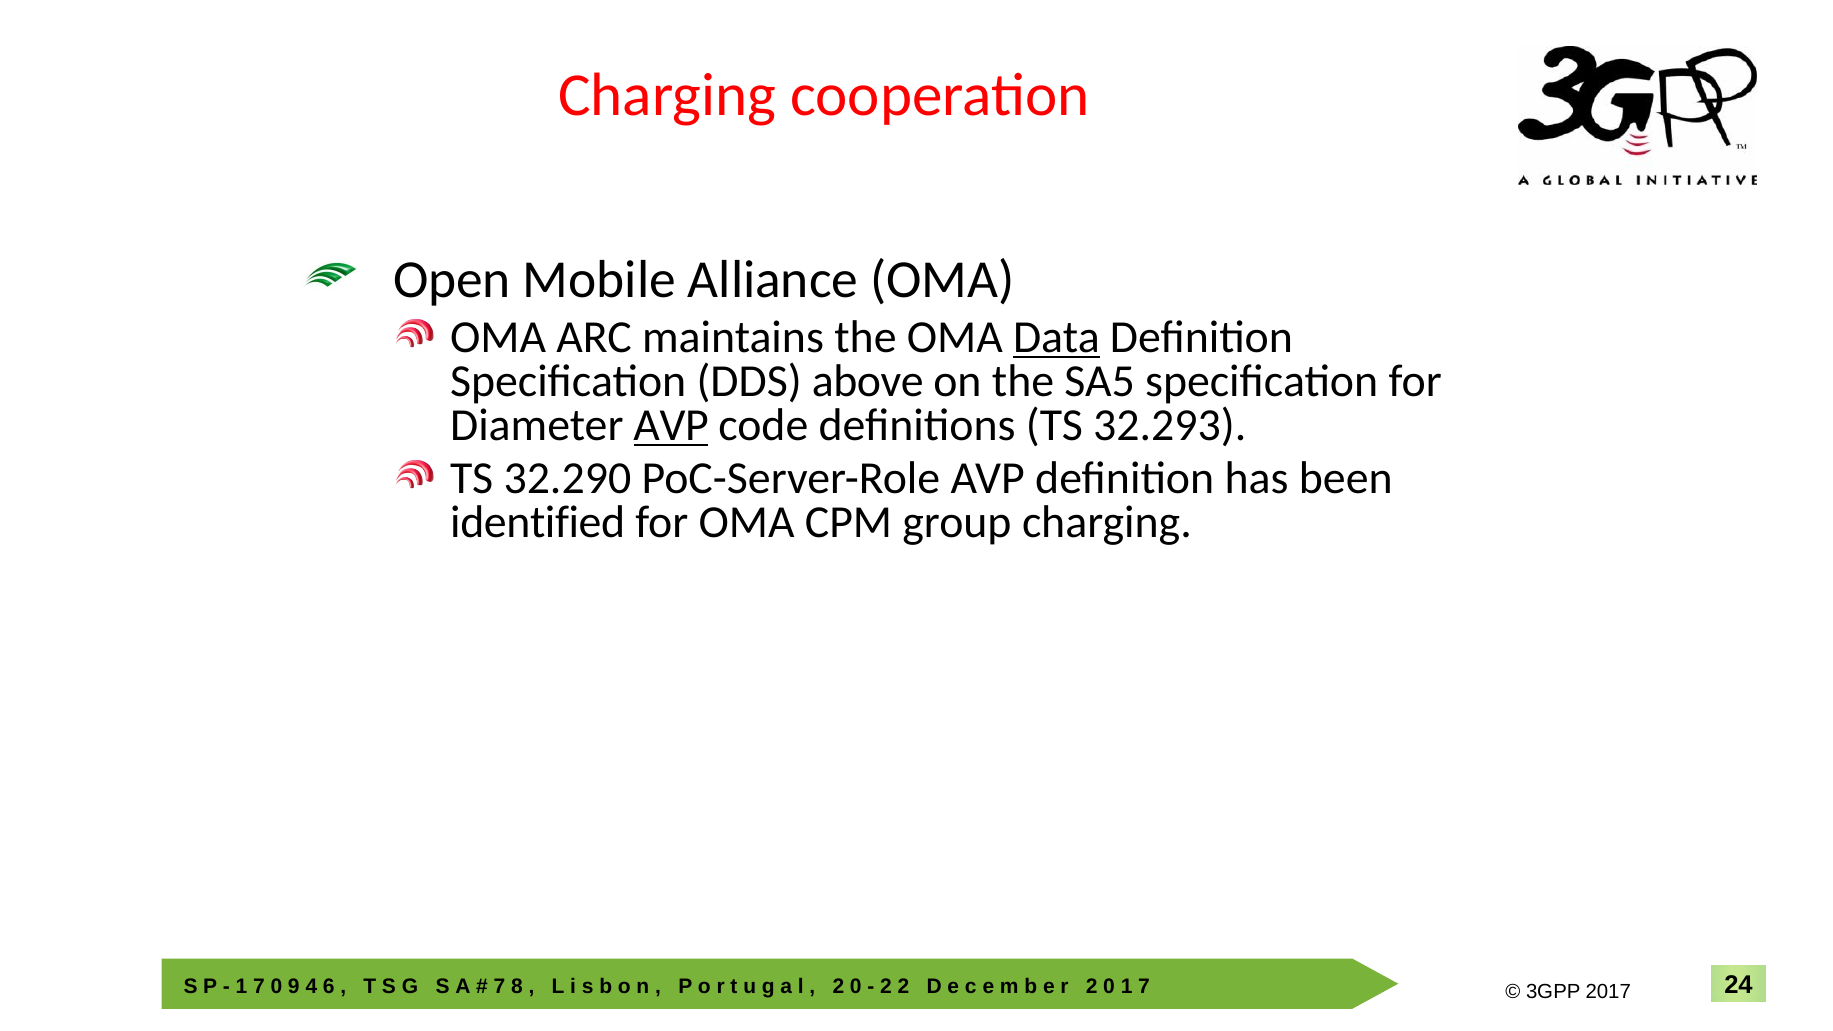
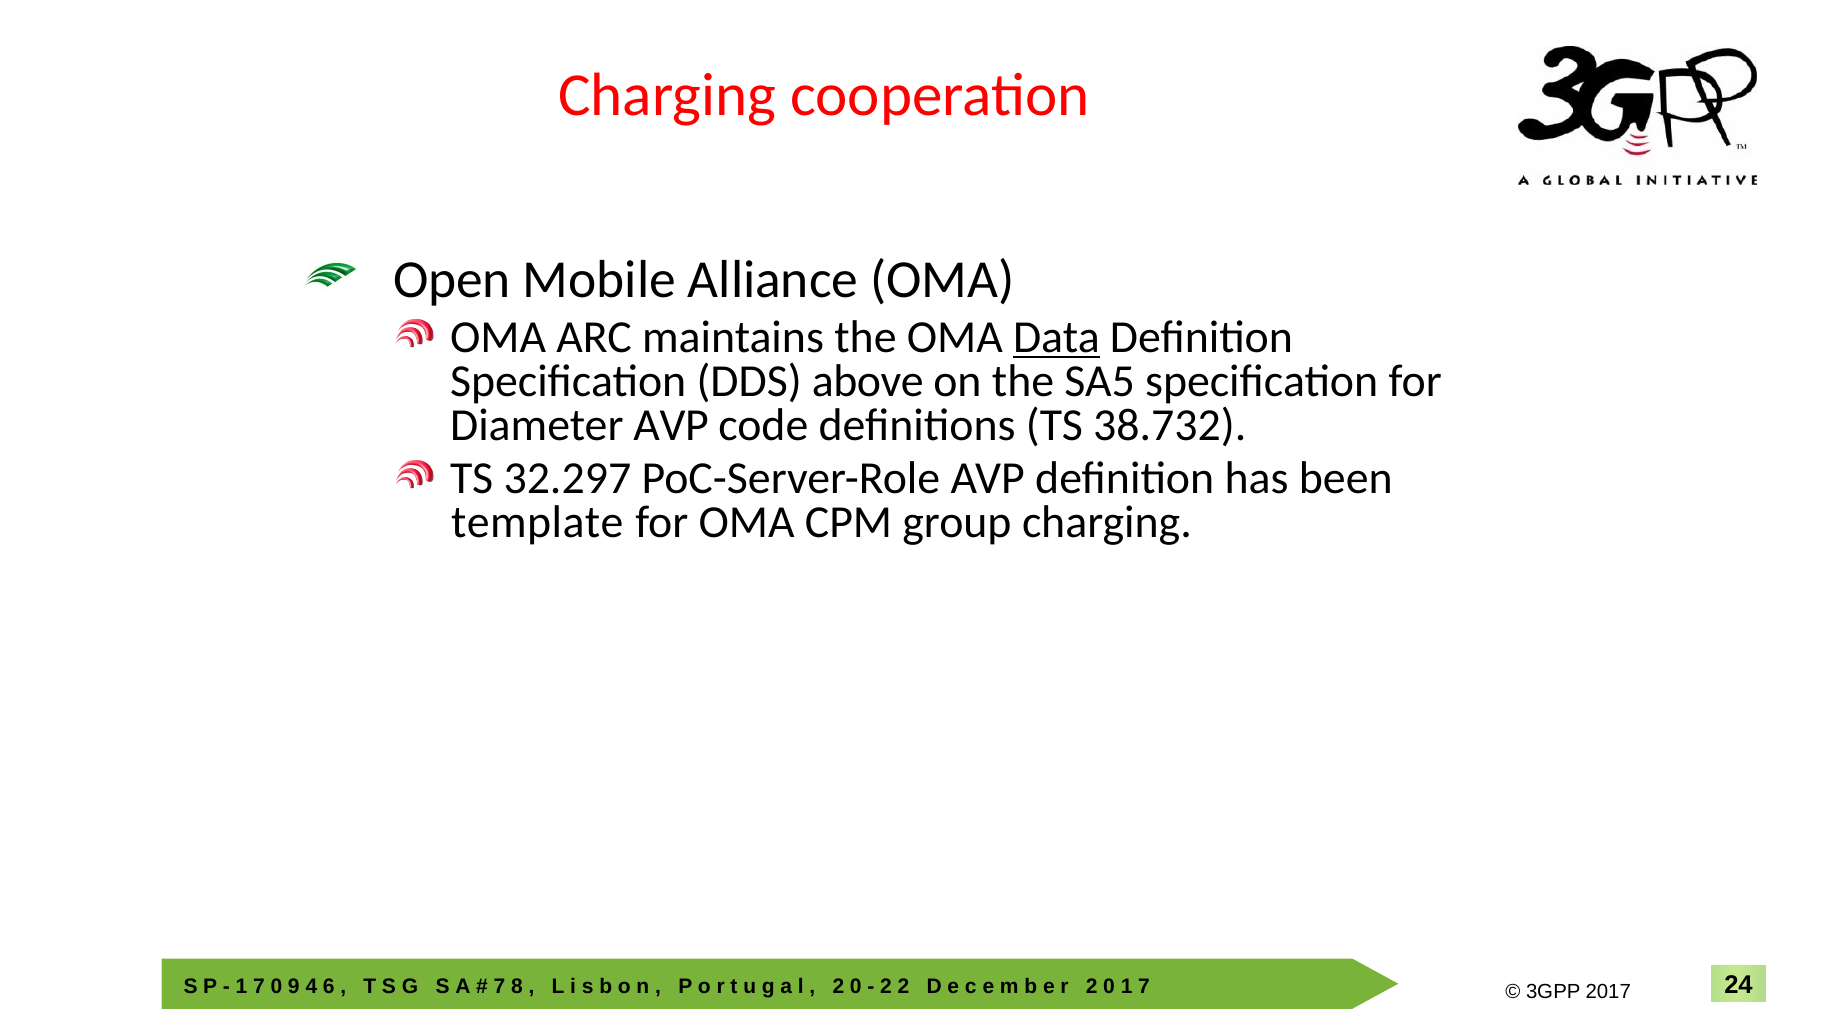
AVP at (671, 425) underline: present -> none
32.293: 32.293 -> 38.732
32.290: 32.290 -> 32.297
identified: identified -> template
